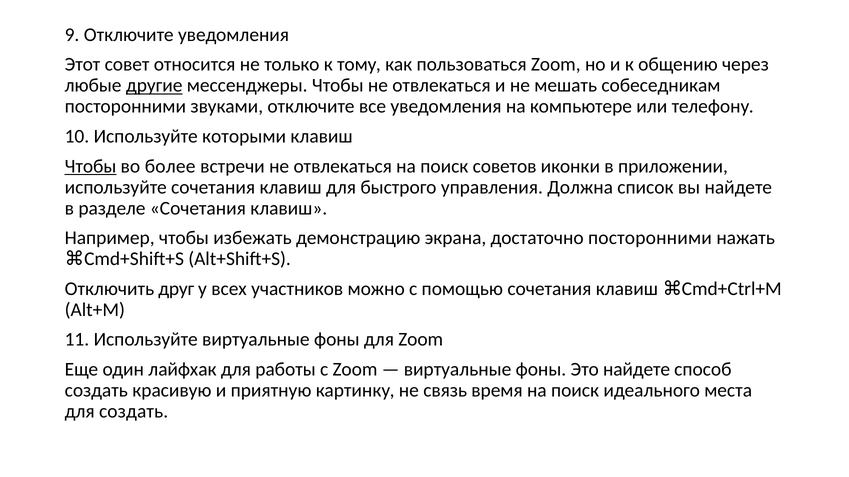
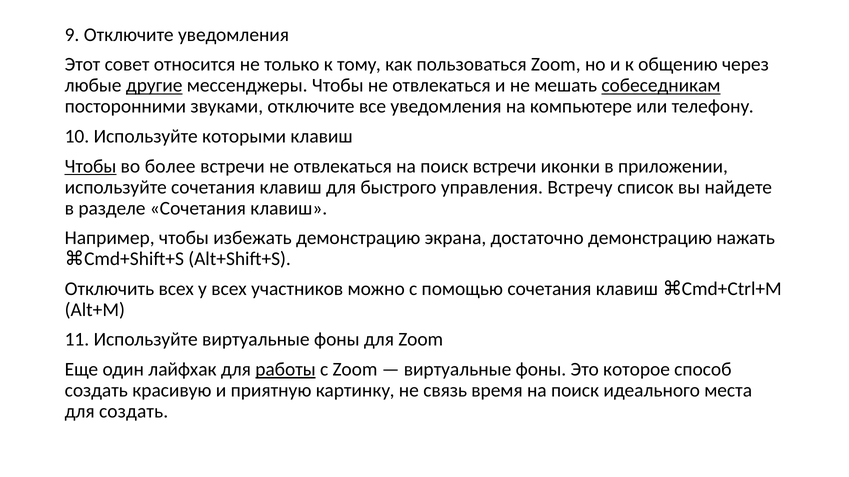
собеседникам underline: none -> present
поиск советов: советов -> встречи
Должна: Должна -> Встречу
достаточно посторонними: посторонними -> демонстрацию
Отключить друг: друг -> всех
работы underline: none -> present
Это найдете: найдете -> которое
